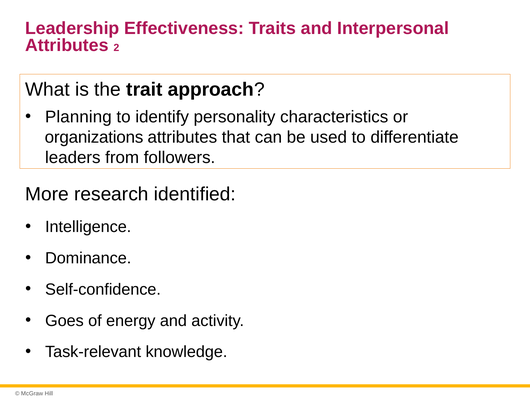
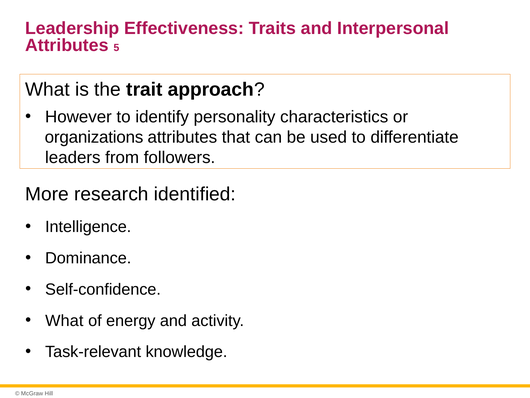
2: 2 -> 5
Planning: Planning -> However
Goes at (64, 320): Goes -> What
